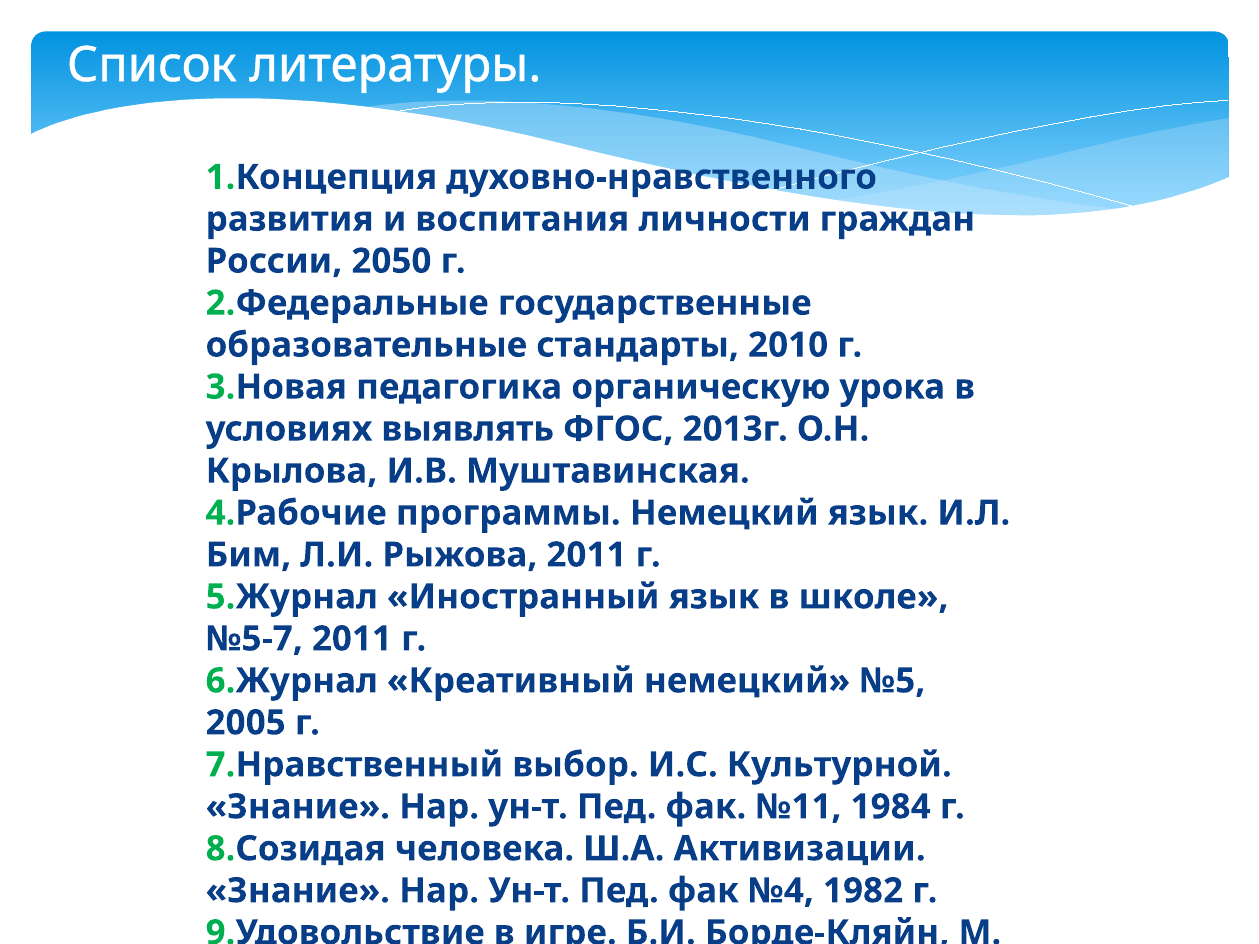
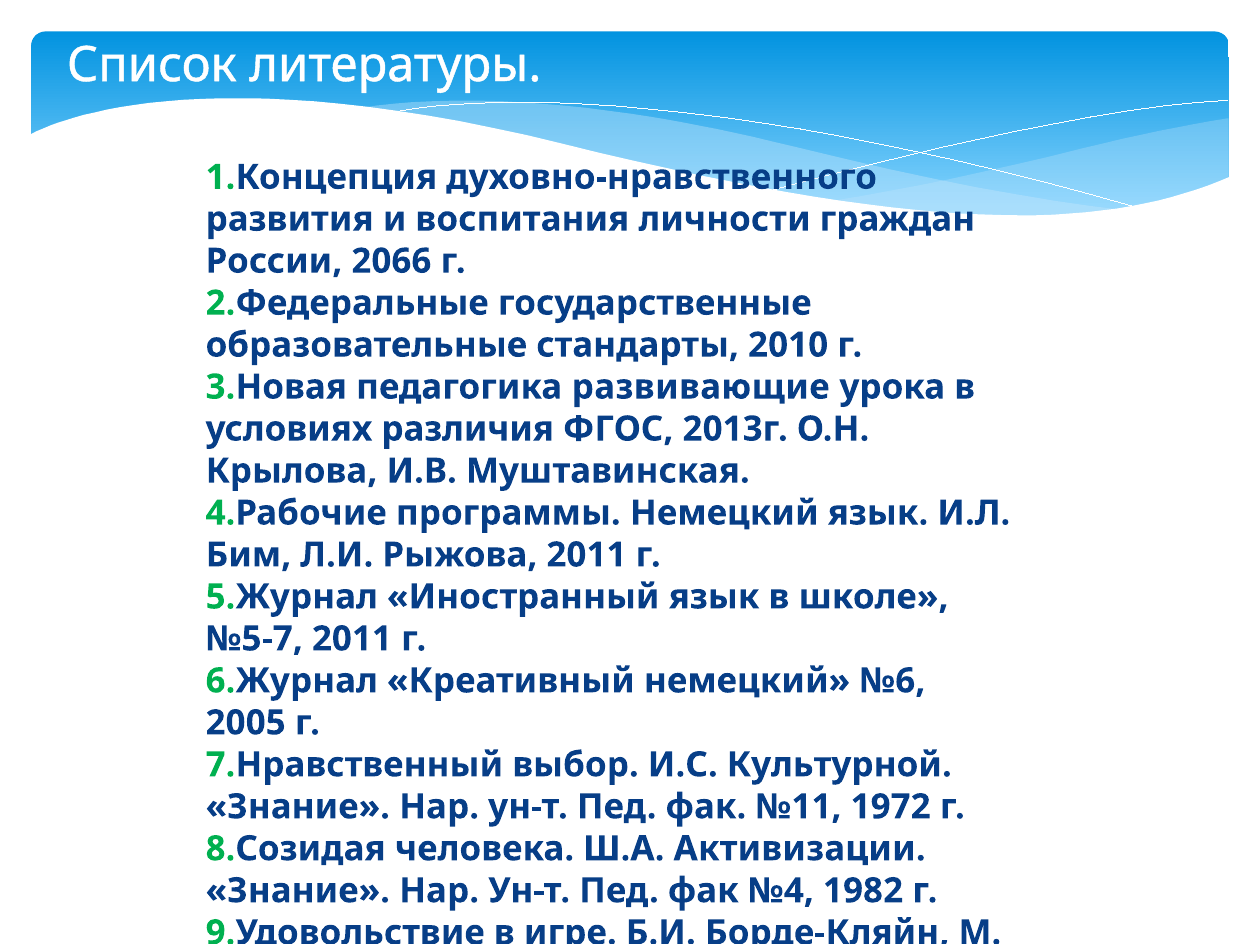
2050: 2050 -> 2066
органическую: органическую -> развивающие
выявлять: выявлять -> различия
№5: №5 -> №6
1984: 1984 -> 1972
